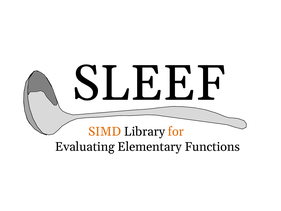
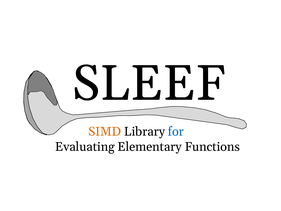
for colour: orange -> blue
